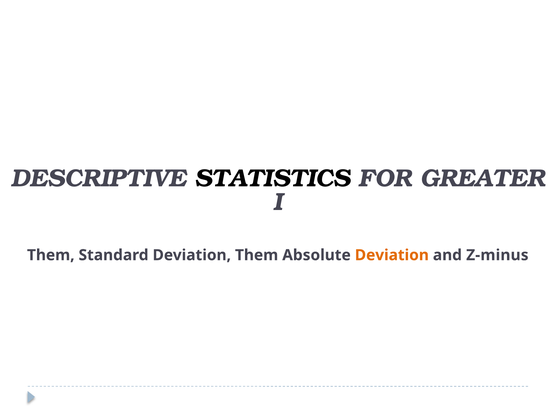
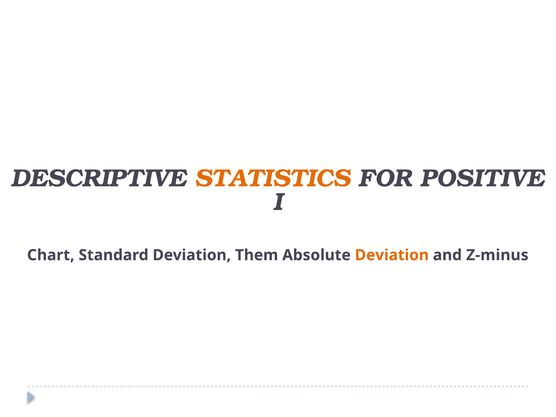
STATISTICS colour: black -> orange
GREATER: GREATER -> POSITIVE
Them at (51, 255): Them -> Chart
